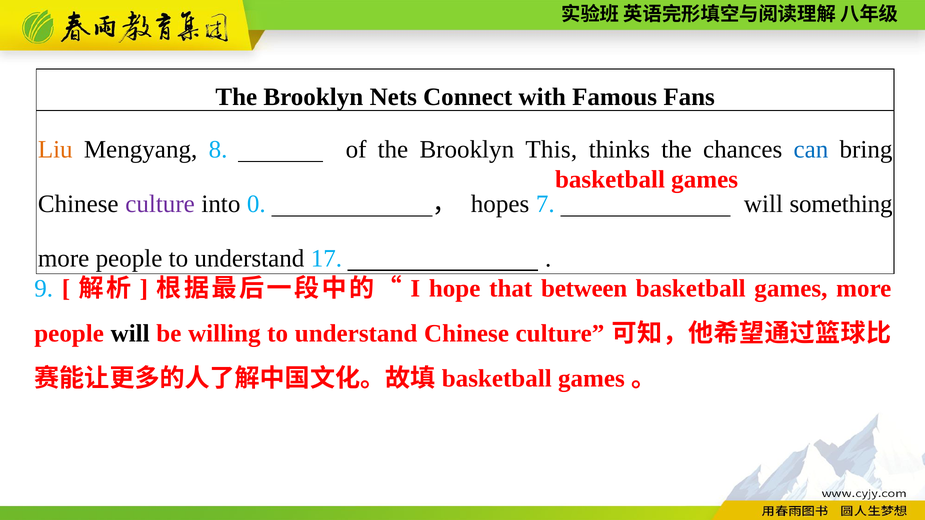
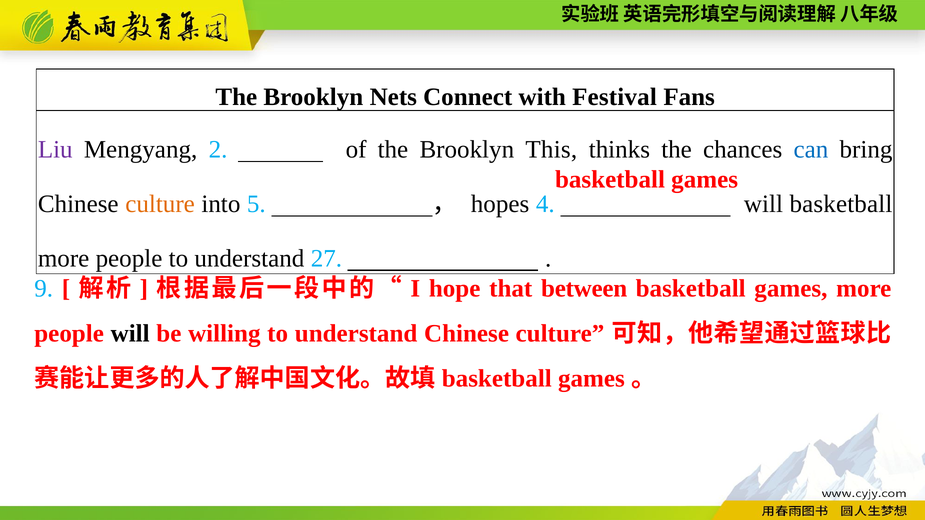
Famous: Famous -> Festival
Liu colour: orange -> purple
8: 8 -> 2
culture at (160, 204) colour: purple -> orange
0: 0 -> 5
7: 7 -> 4
will something: something -> basketball
17: 17 -> 27
